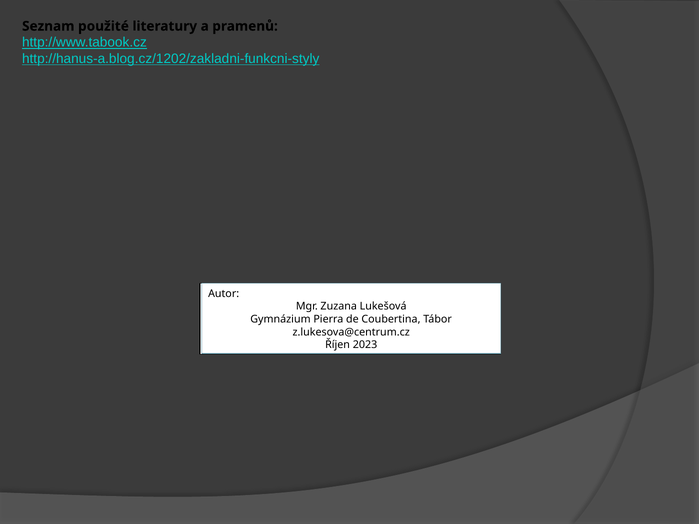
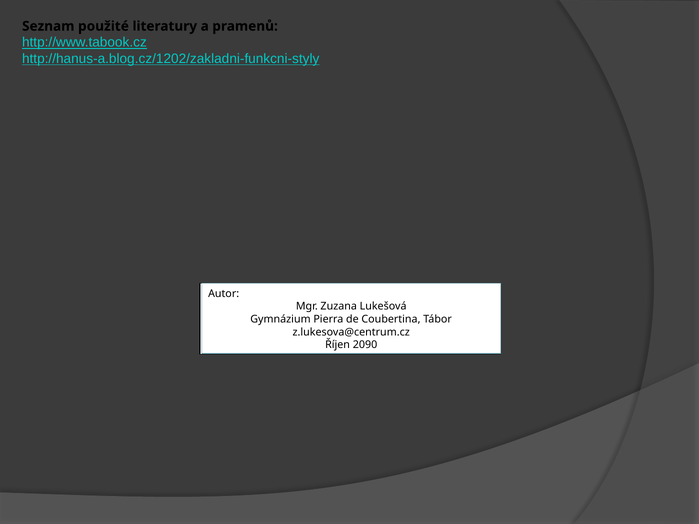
2023: 2023 -> 2090
